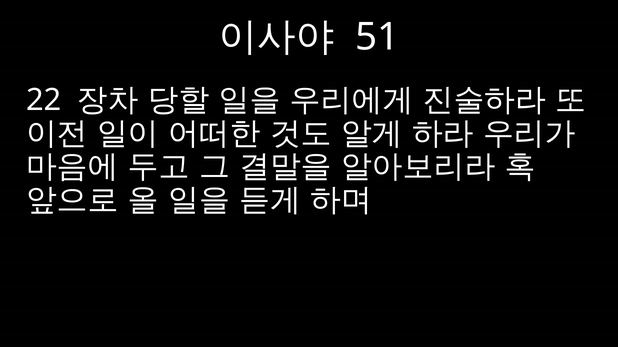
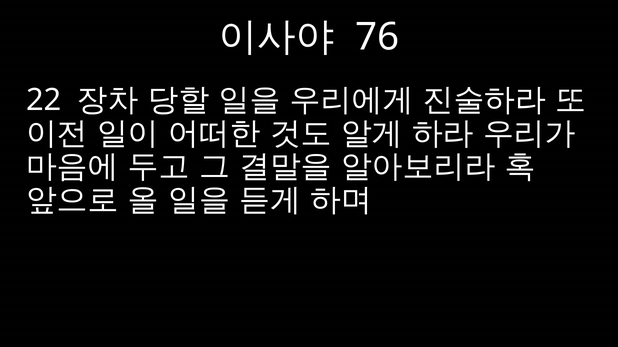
51: 51 -> 76
